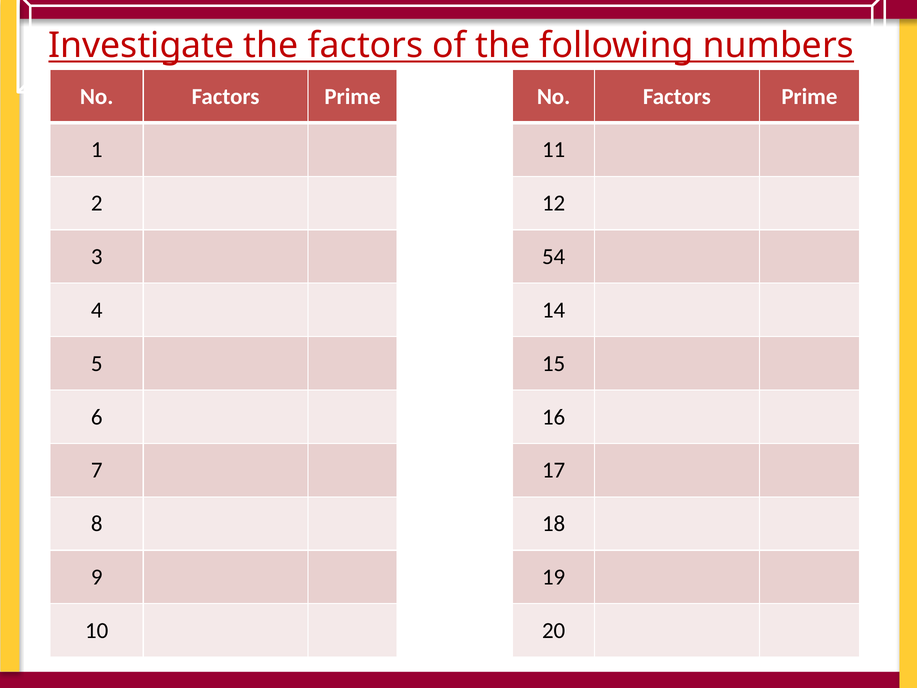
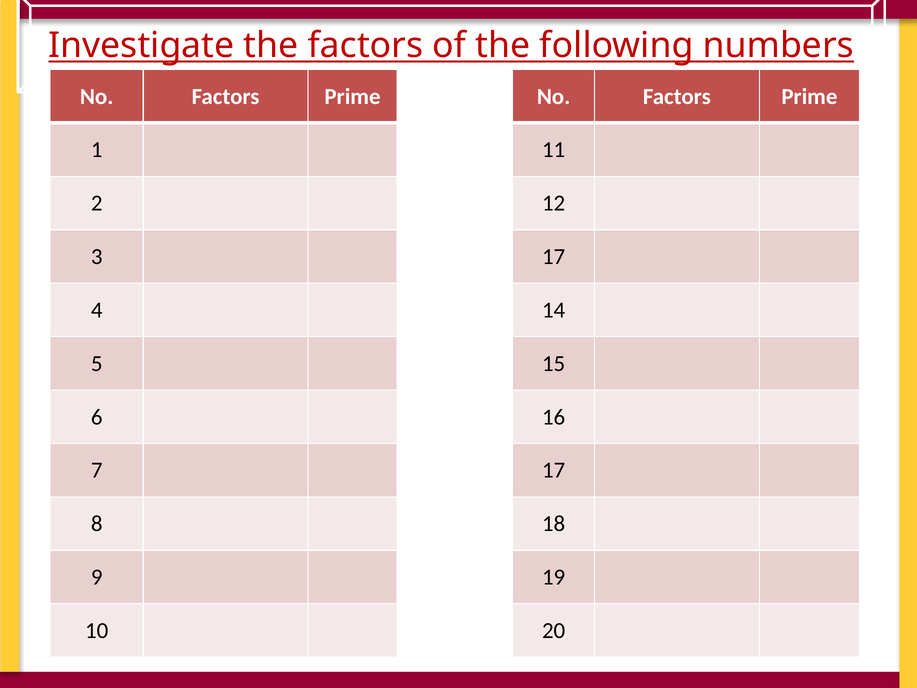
3 54: 54 -> 17
